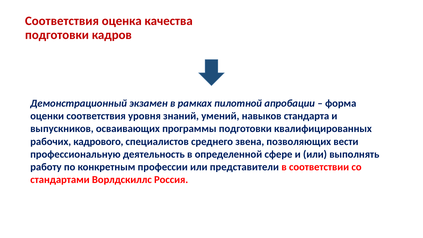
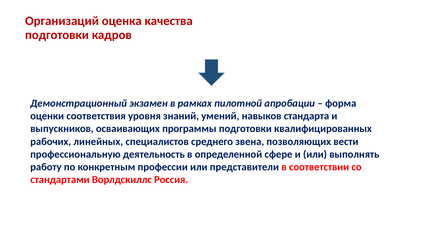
Соответствия at (62, 21): Соответствия -> Организаций
кадрового: кадрового -> линейных
